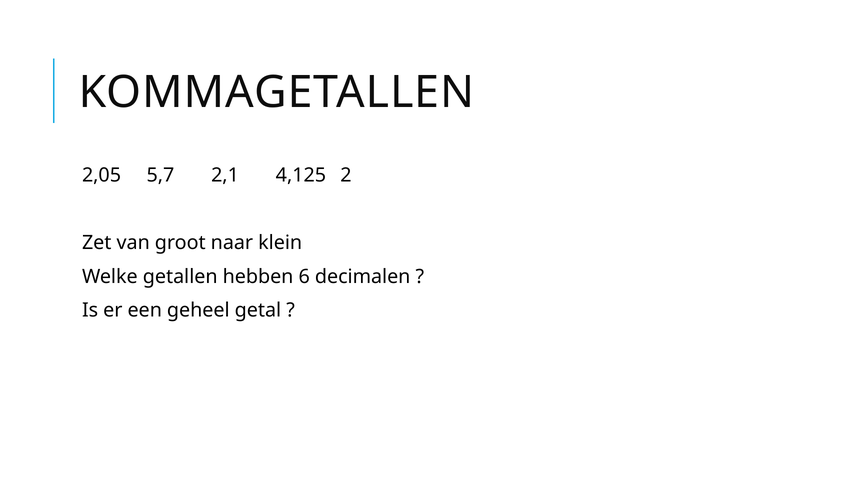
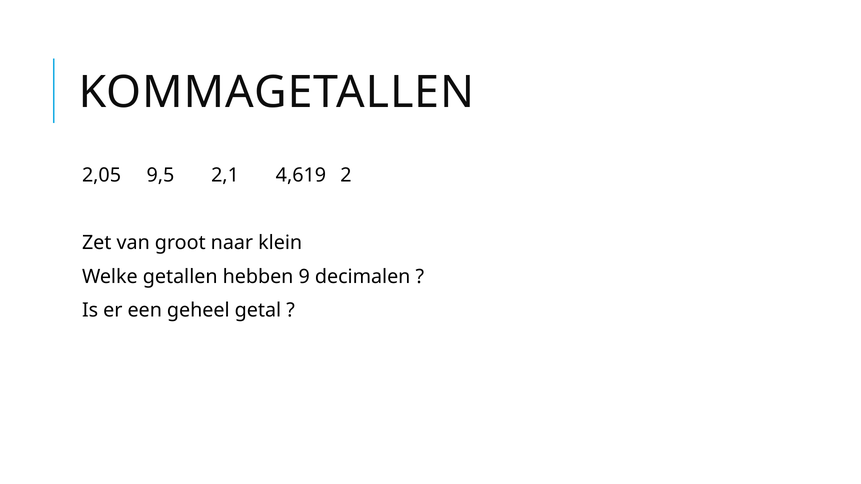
5,7: 5,7 -> 9,5
4,125: 4,125 -> 4,619
6: 6 -> 9
